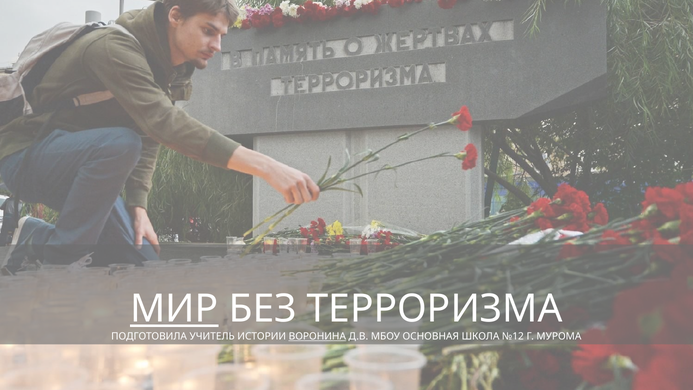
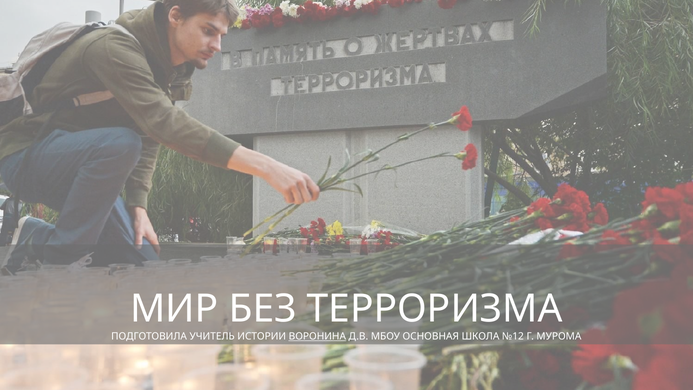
МИР underline: present -> none
